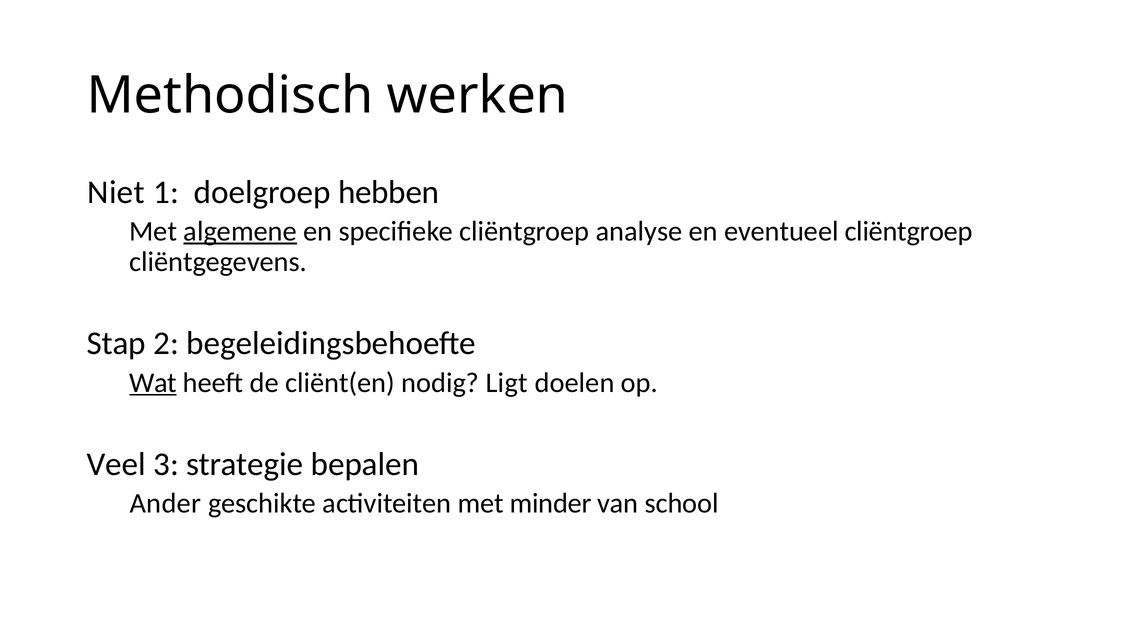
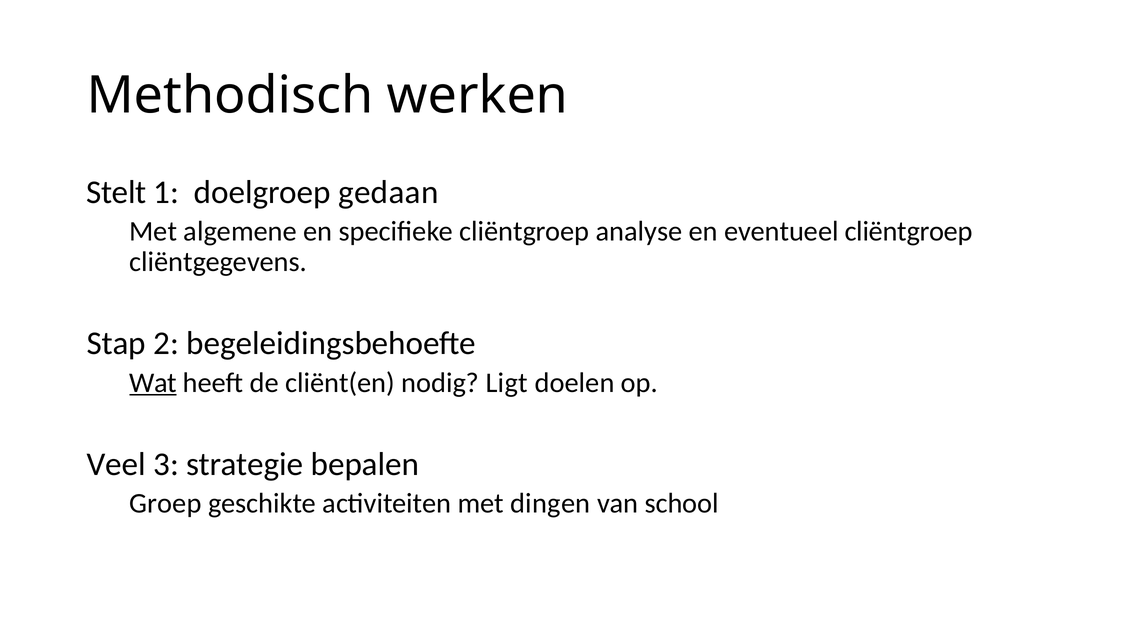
Niet: Niet -> Stelt
hebben: hebben -> gedaan
algemene underline: present -> none
Ander: Ander -> Groep
minder: minder -> dingen
